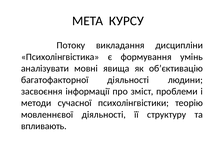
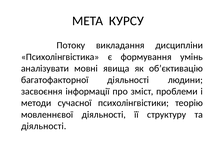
впливають at (44, 126): впливають -> діяльності
